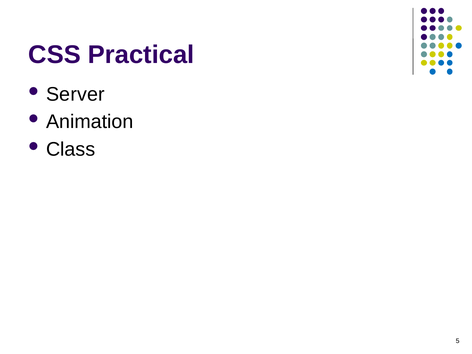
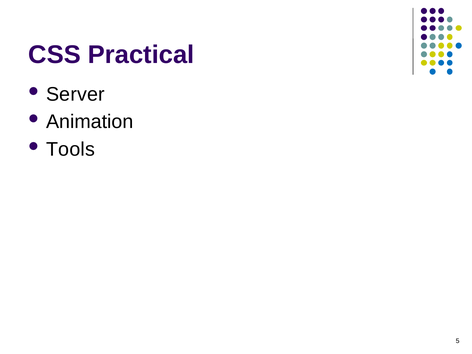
Class: Class -> Tools
